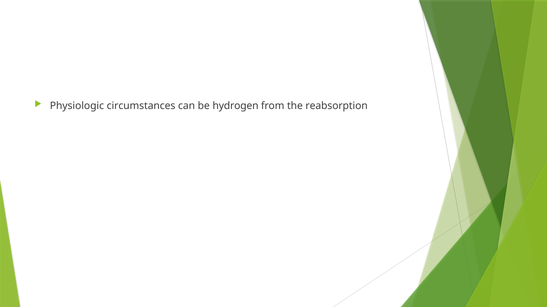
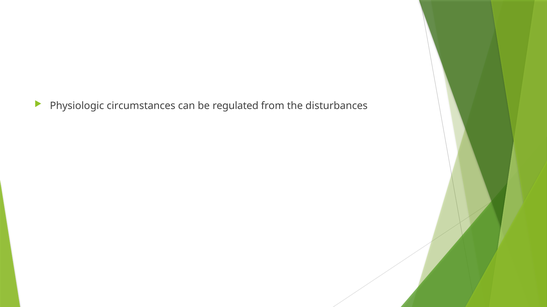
hydrogen: hydrogen -> regulated
reabsorption: reabsorption -> disturbances
